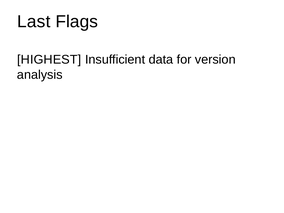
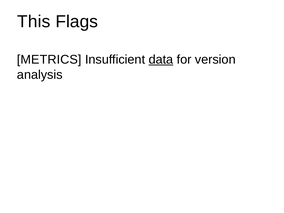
Last: Last -> This
HIGHEST: HIGHEST -> METRICS
data underline: none -> present
